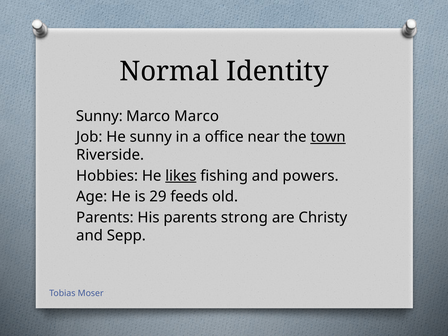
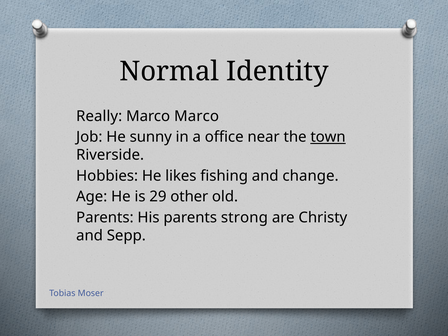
Sunny at (99, 116): Sunny -> Really
likes underline: present -> none
powers: powers -> change
feeds: feeds -> other
